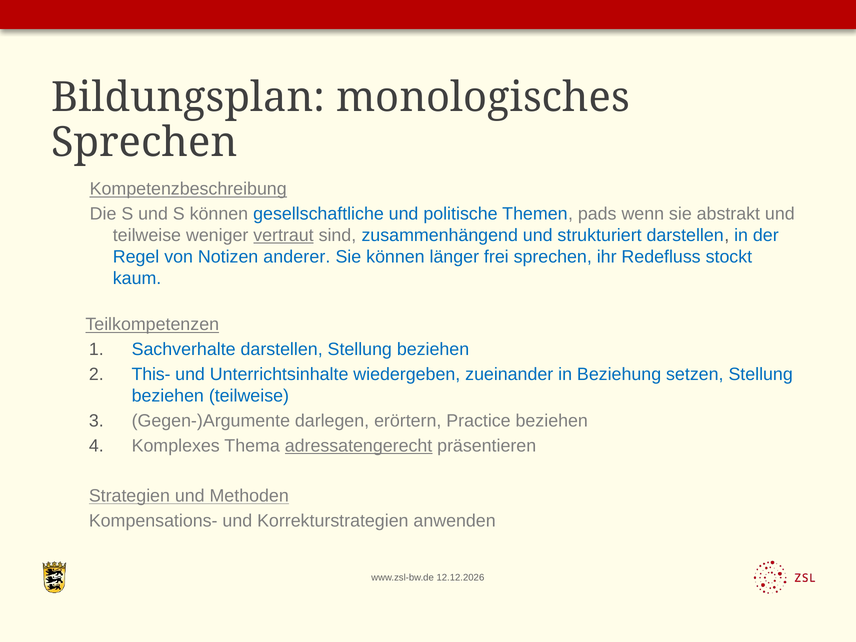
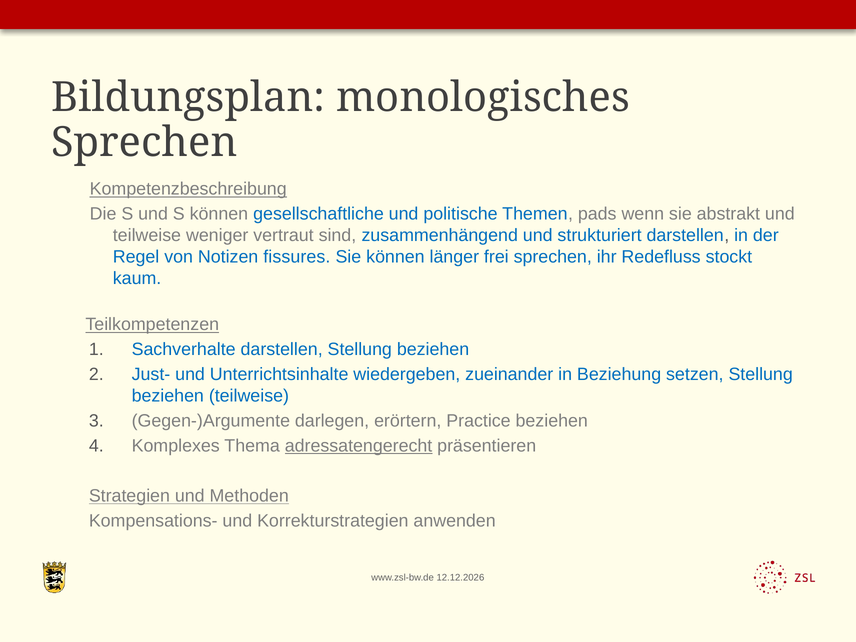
vertraut underline: present -> none
anderer: anderer -> fissures
This-: This- -> Just-
